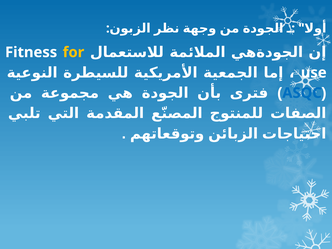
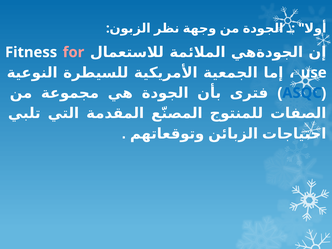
for colour: yellow -> pink
